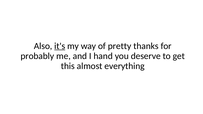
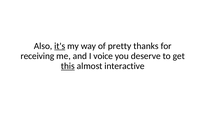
probably: probably -> receiving
hand: hand -> voice
this underline: none -> present
everything: everything -> interactive
